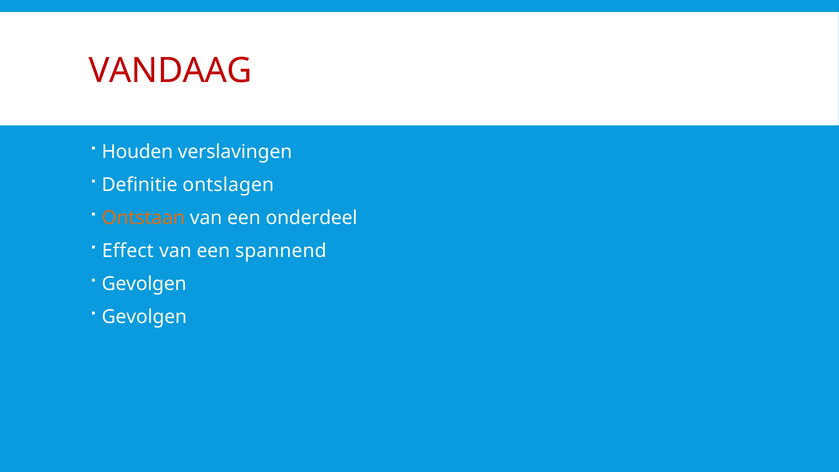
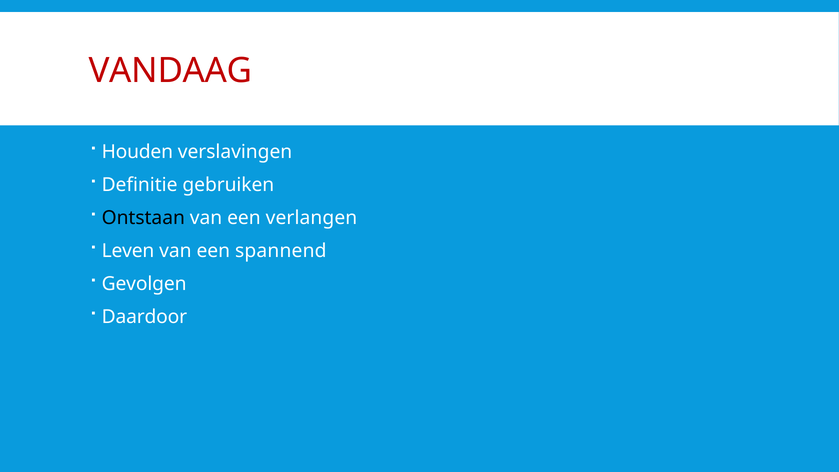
ontslagen: ontslagen -> gebruiken
Ontstaan colour: orange -> black
onderdeel: onderdeel -> verlangen
Effect: Effect -> Leven
Gevolgen at (144, 317): Gevolgen -> Daardoor
